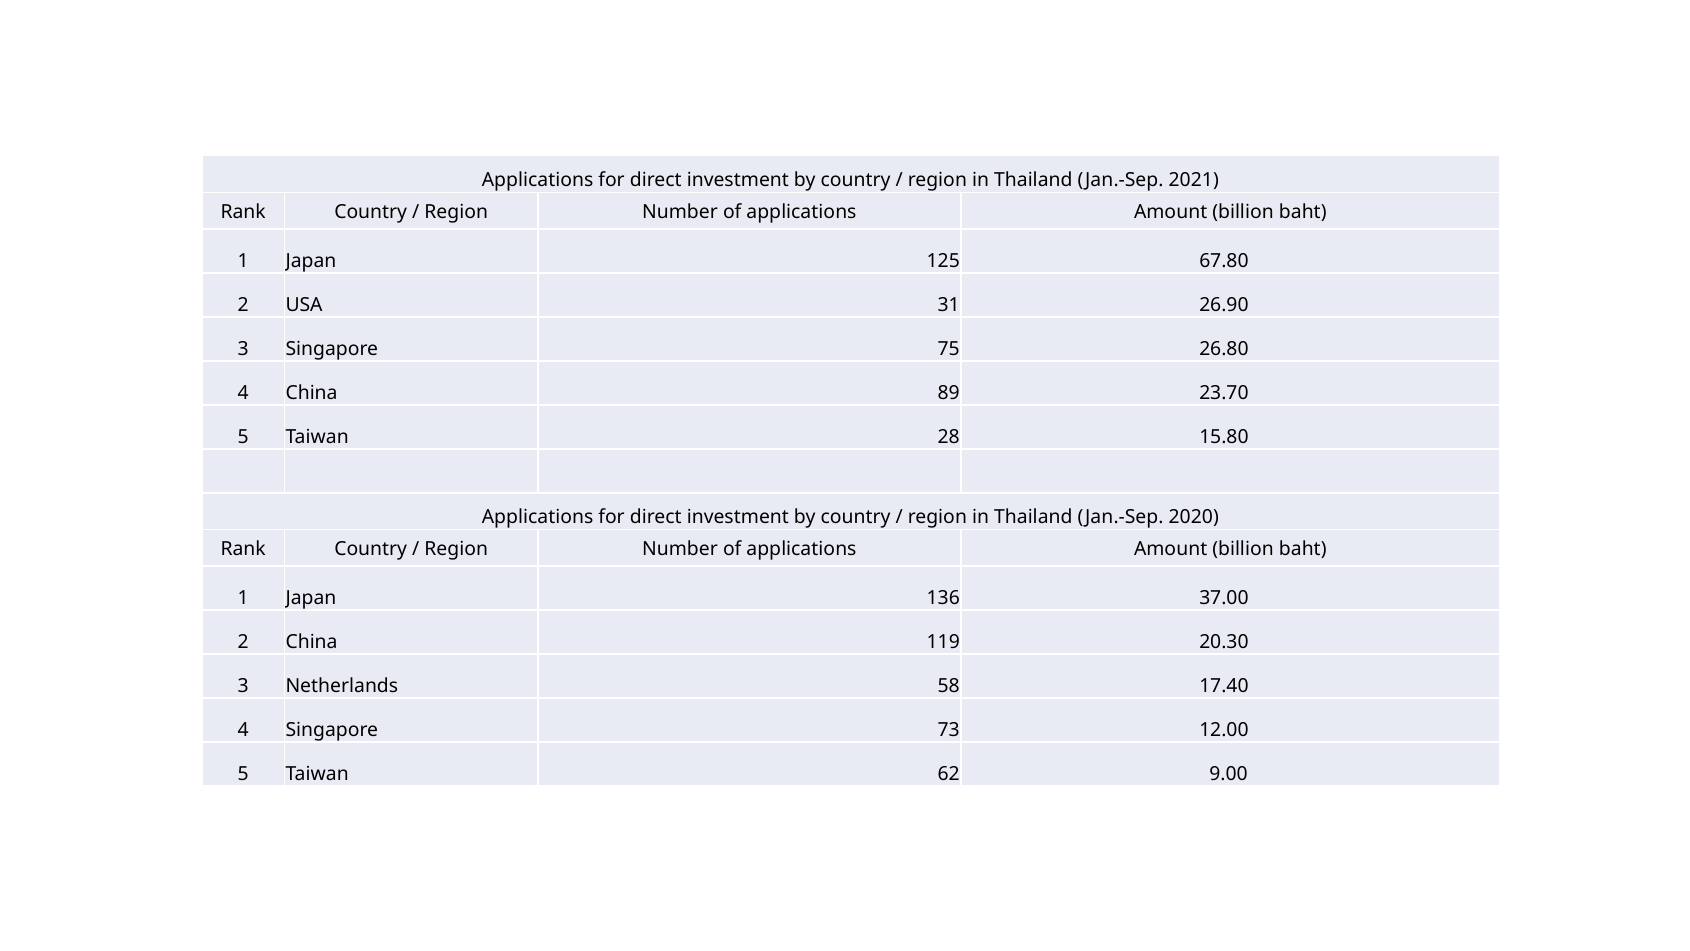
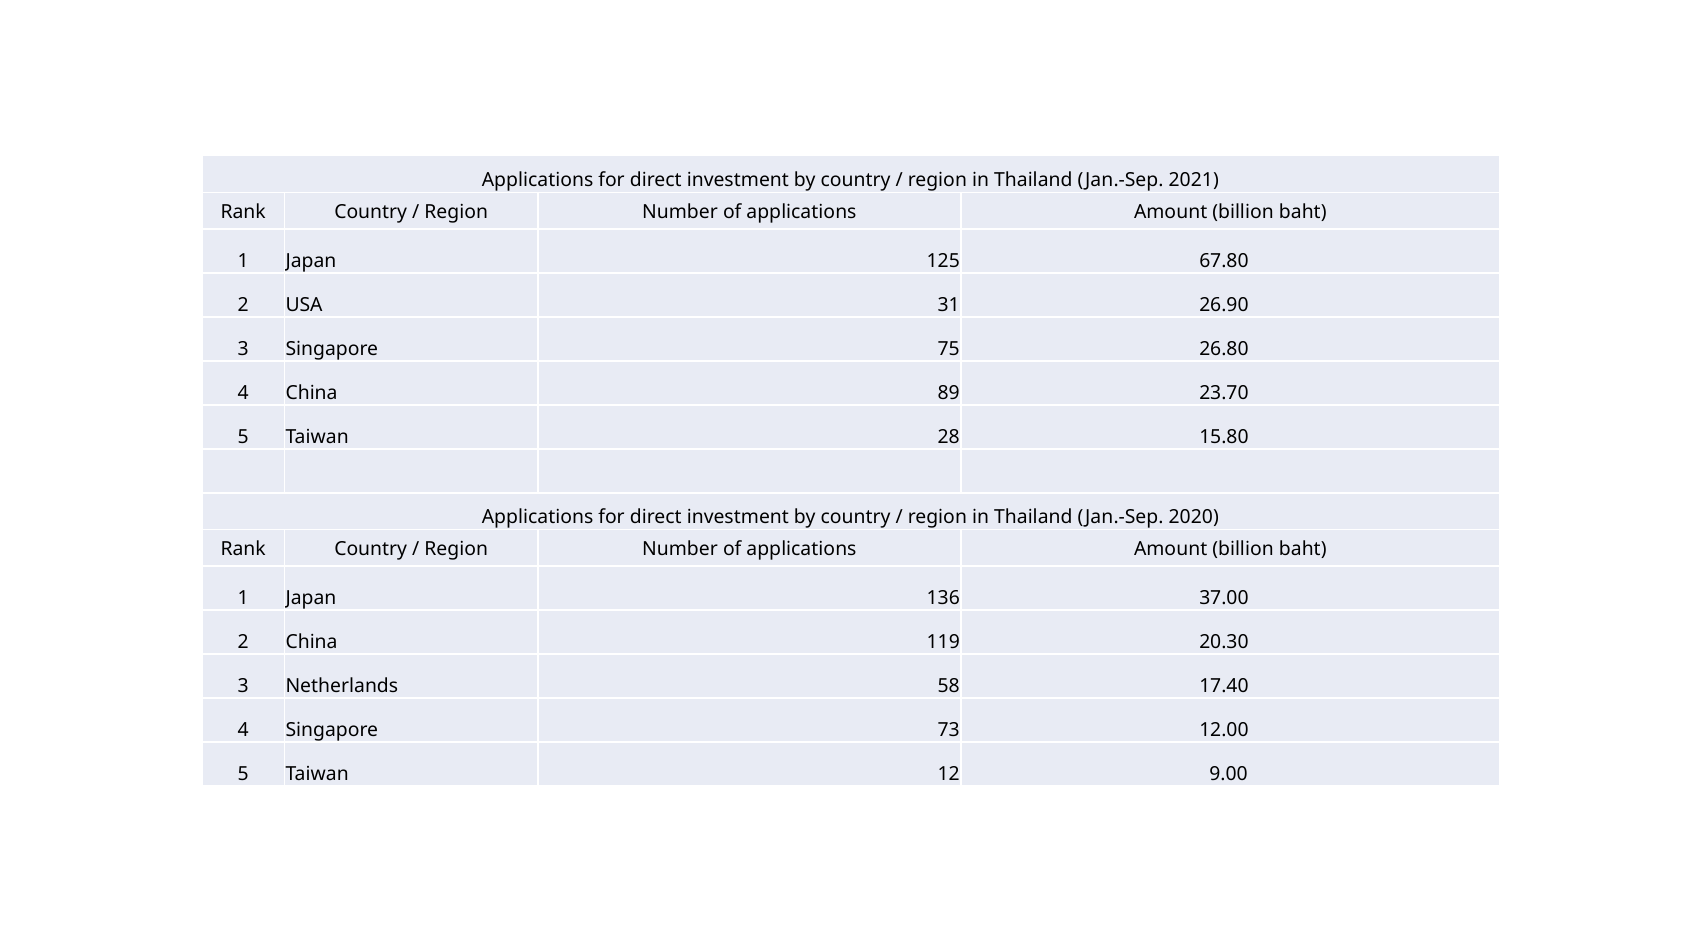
62: 62 -> 12
